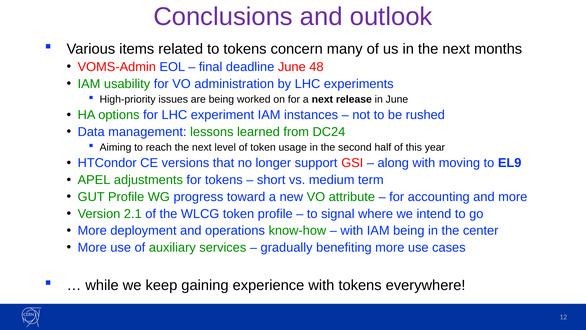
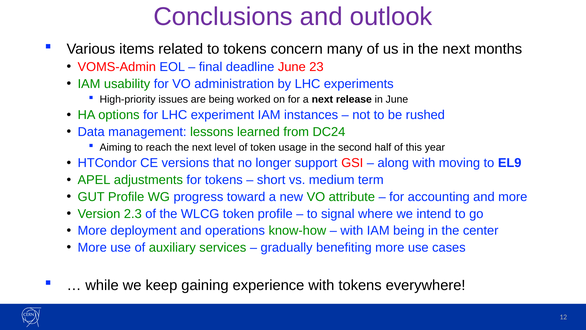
48: 48 -> 23
2.1: 2.1 -> 2.3
